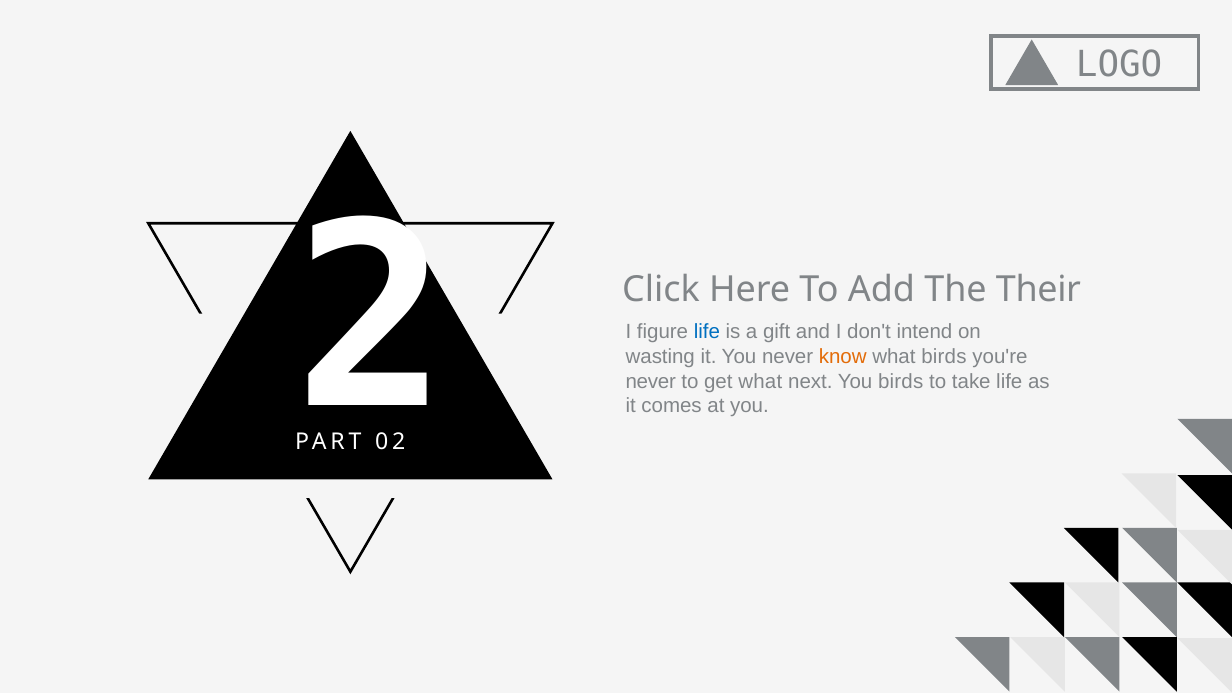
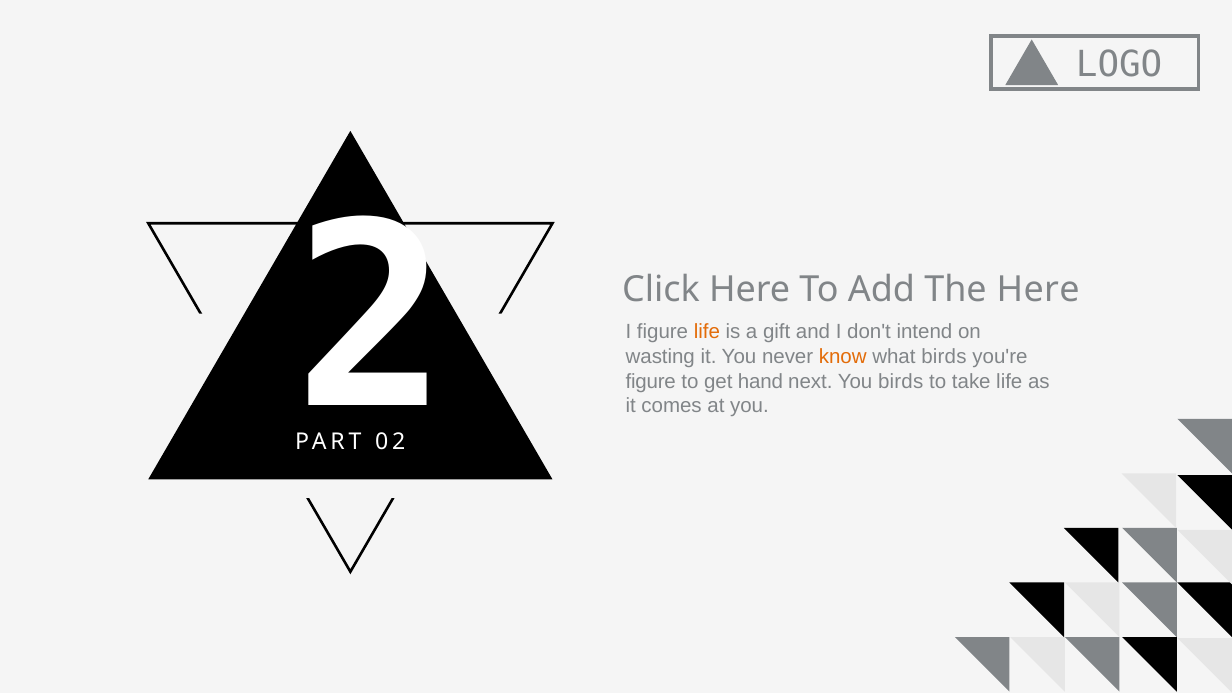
The Their: Their -> Here
life at (707, 332) colour: blue -> orange
never at (651, 381): never -> figure
get what: what -> hand
